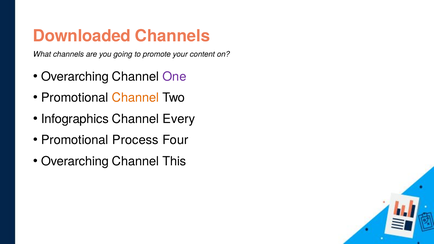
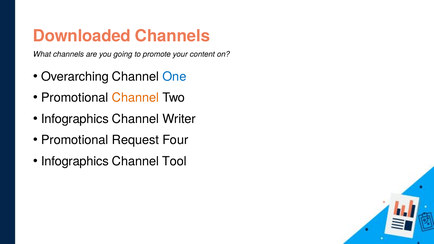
One colour: purple -> blue
Every: Every -> Writer
Process: Process -> Request
Overarching at (75, 161): Overarching -> Infographics
This: This -> Tool
